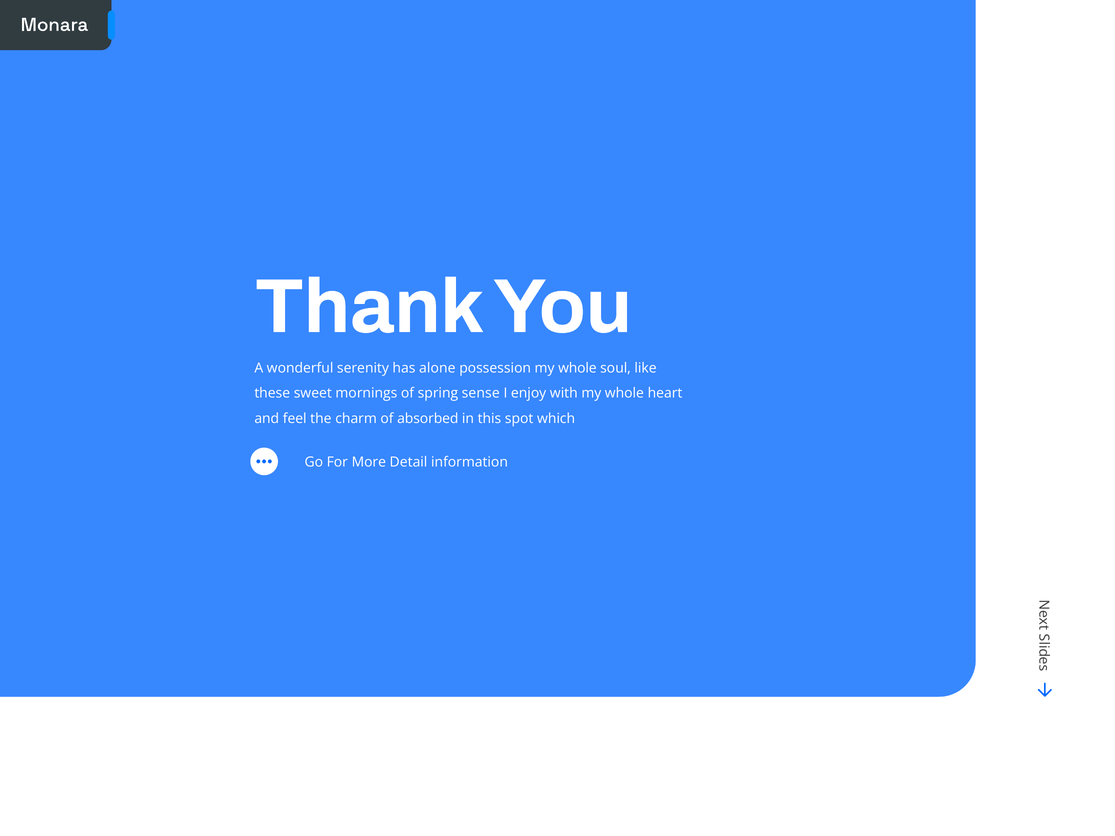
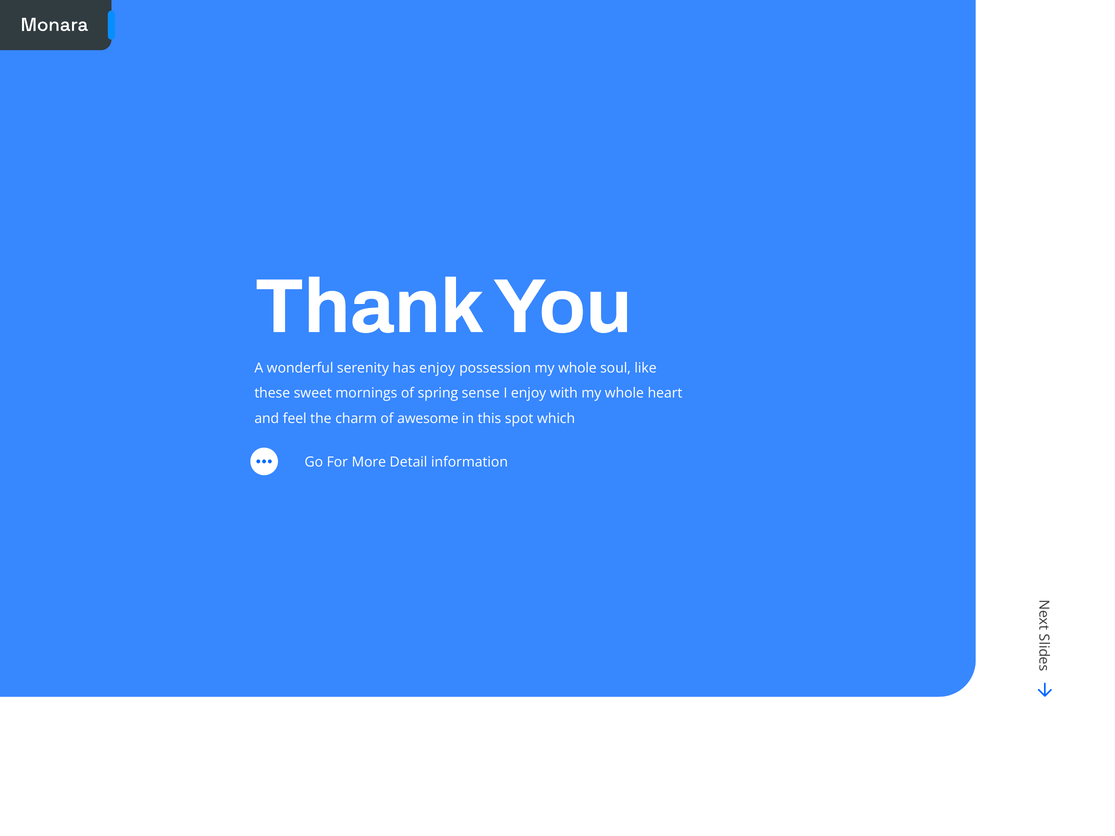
has alone: alone -> enjoy
absorbed: absorbed -> awesome
